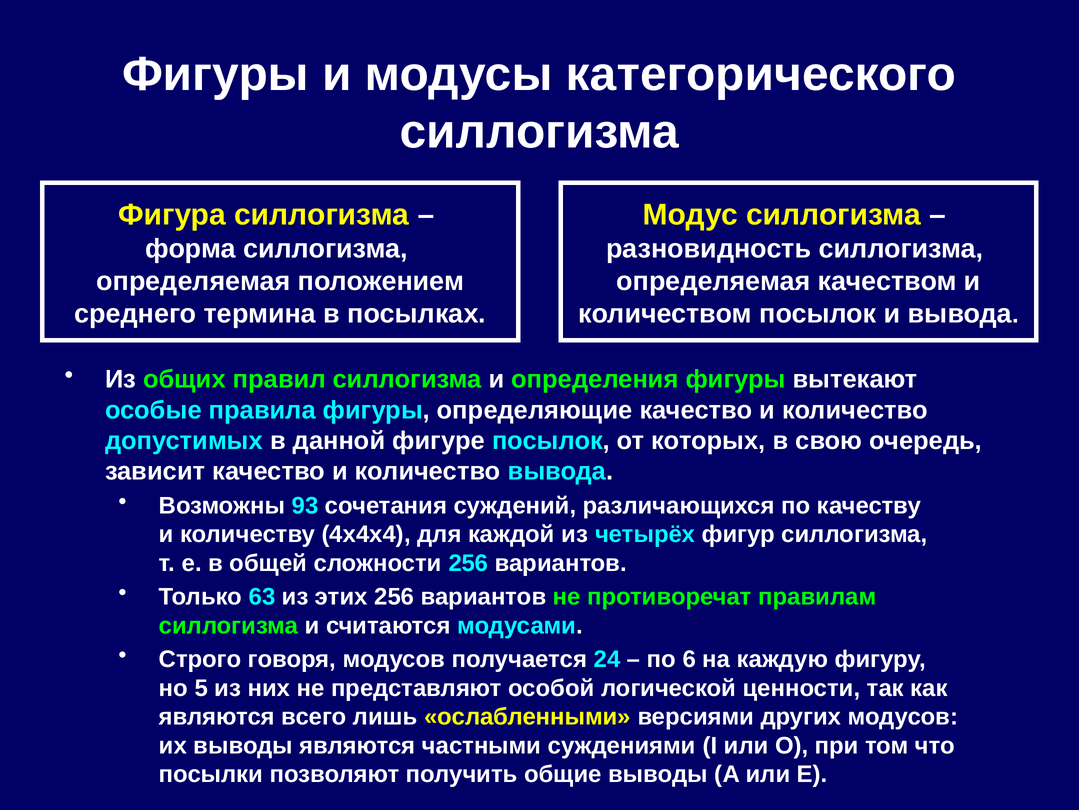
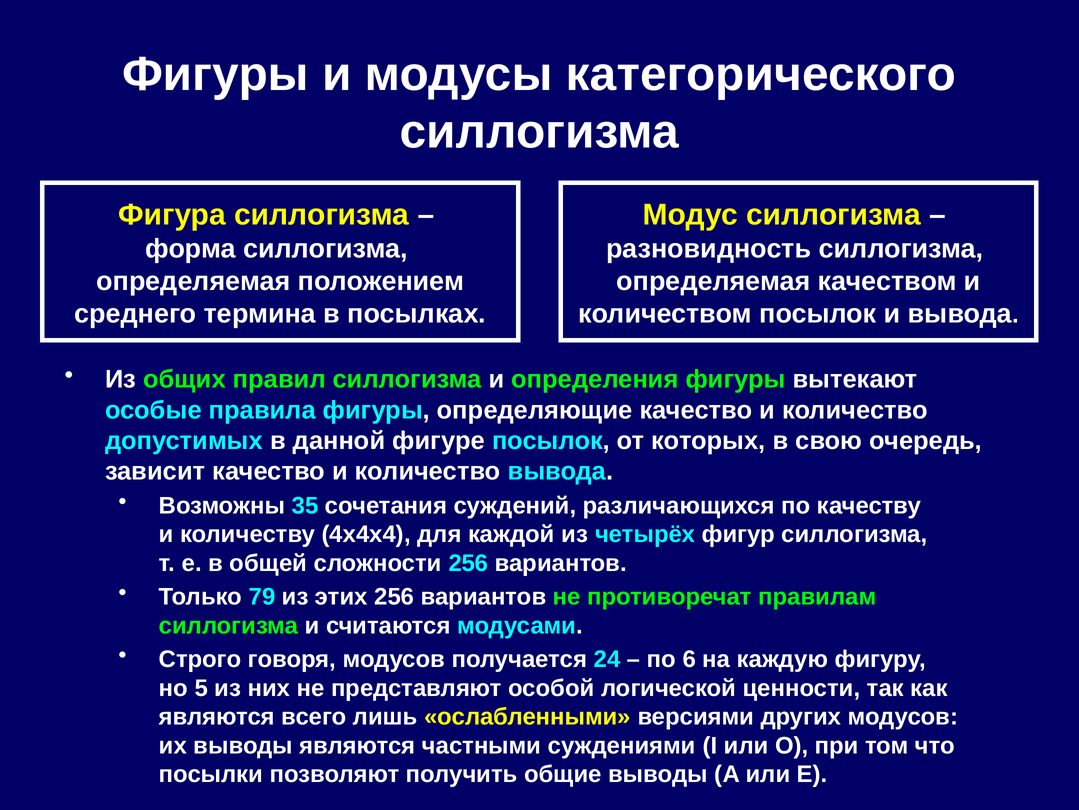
93: 93 -> 35
63: 63 -> 79
